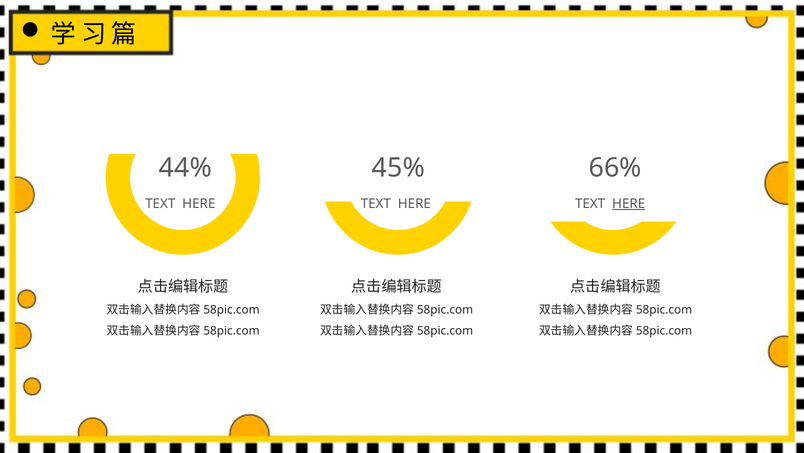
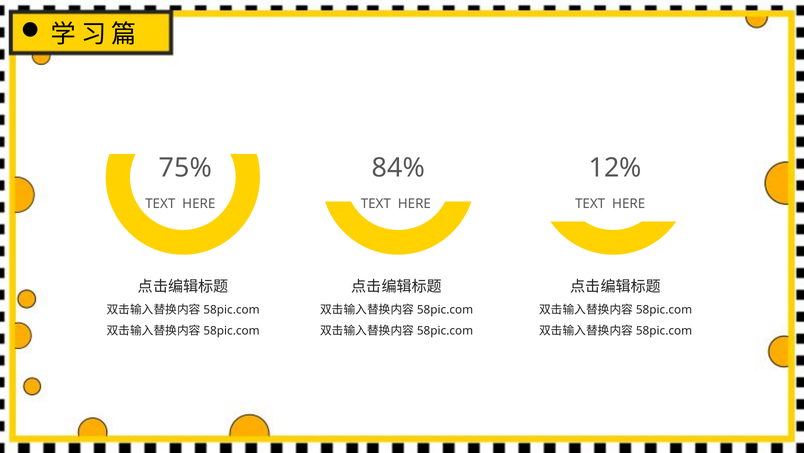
44%: 44% -> 75%
45%: 45% -> 84%
66%: 66% -> 12%
HERE at (629, 203) underline: present -> none
